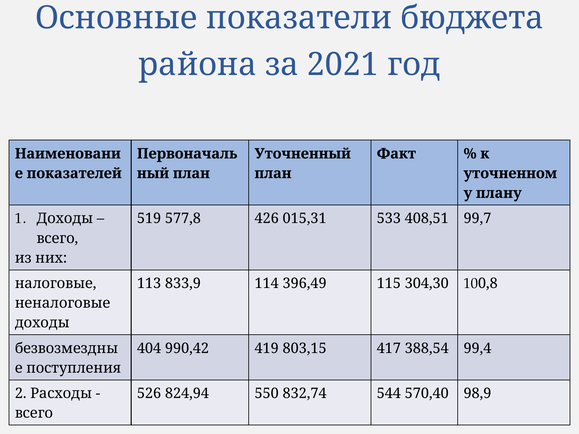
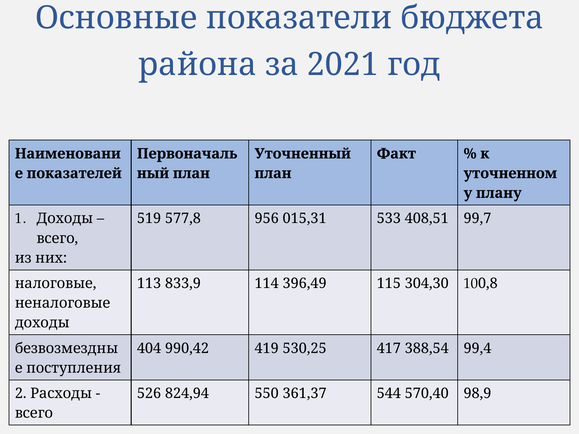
426: 426 -> 956
803,15: 803,15 -> 530,25
832,74: 832,74 -> 361,37
